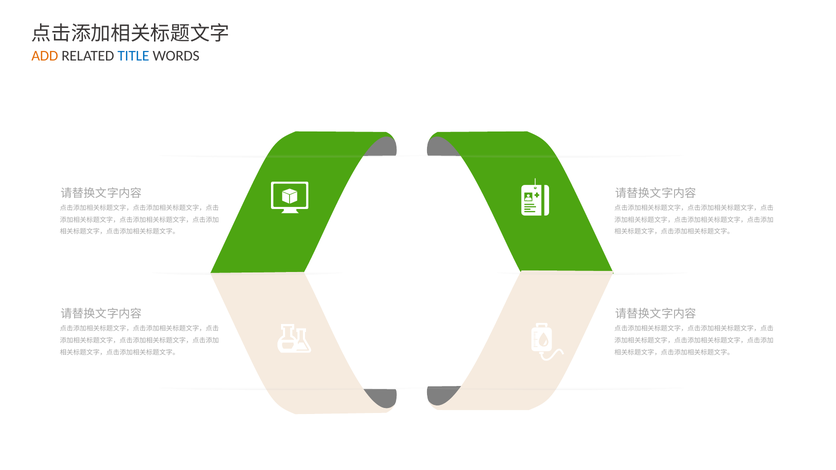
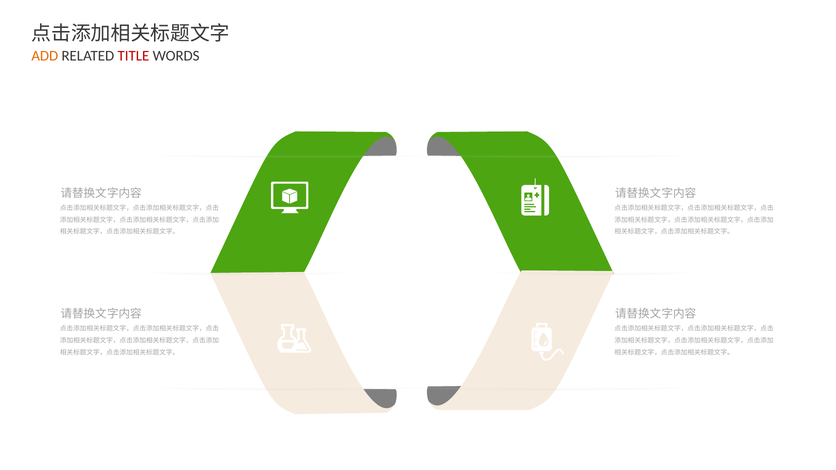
TITLE colour: blue -> red
